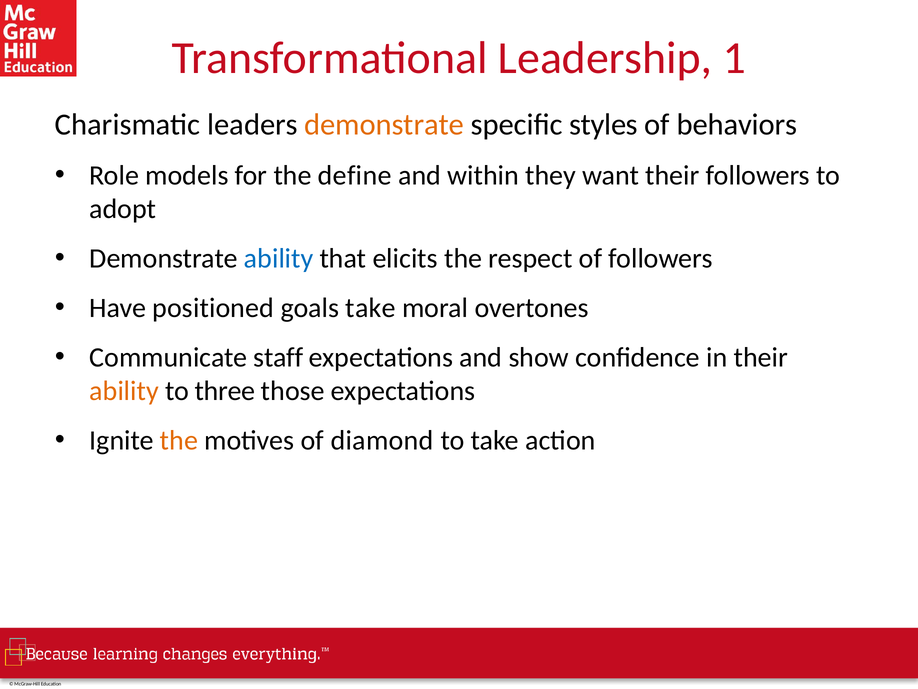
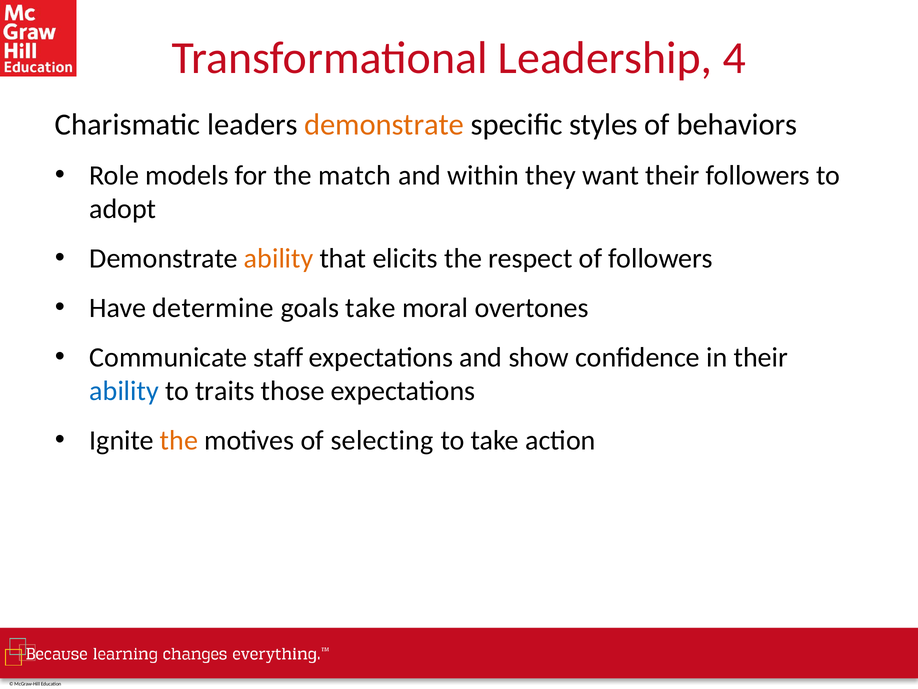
1: 1 -> 4
define: define -> match
ability at (279, 258) colour: blue -> orange
positioned: positioned -> determine
ability at (124, 391) colour: orange -> blue
three: three -> traits
diamond: diamond -> selecting
